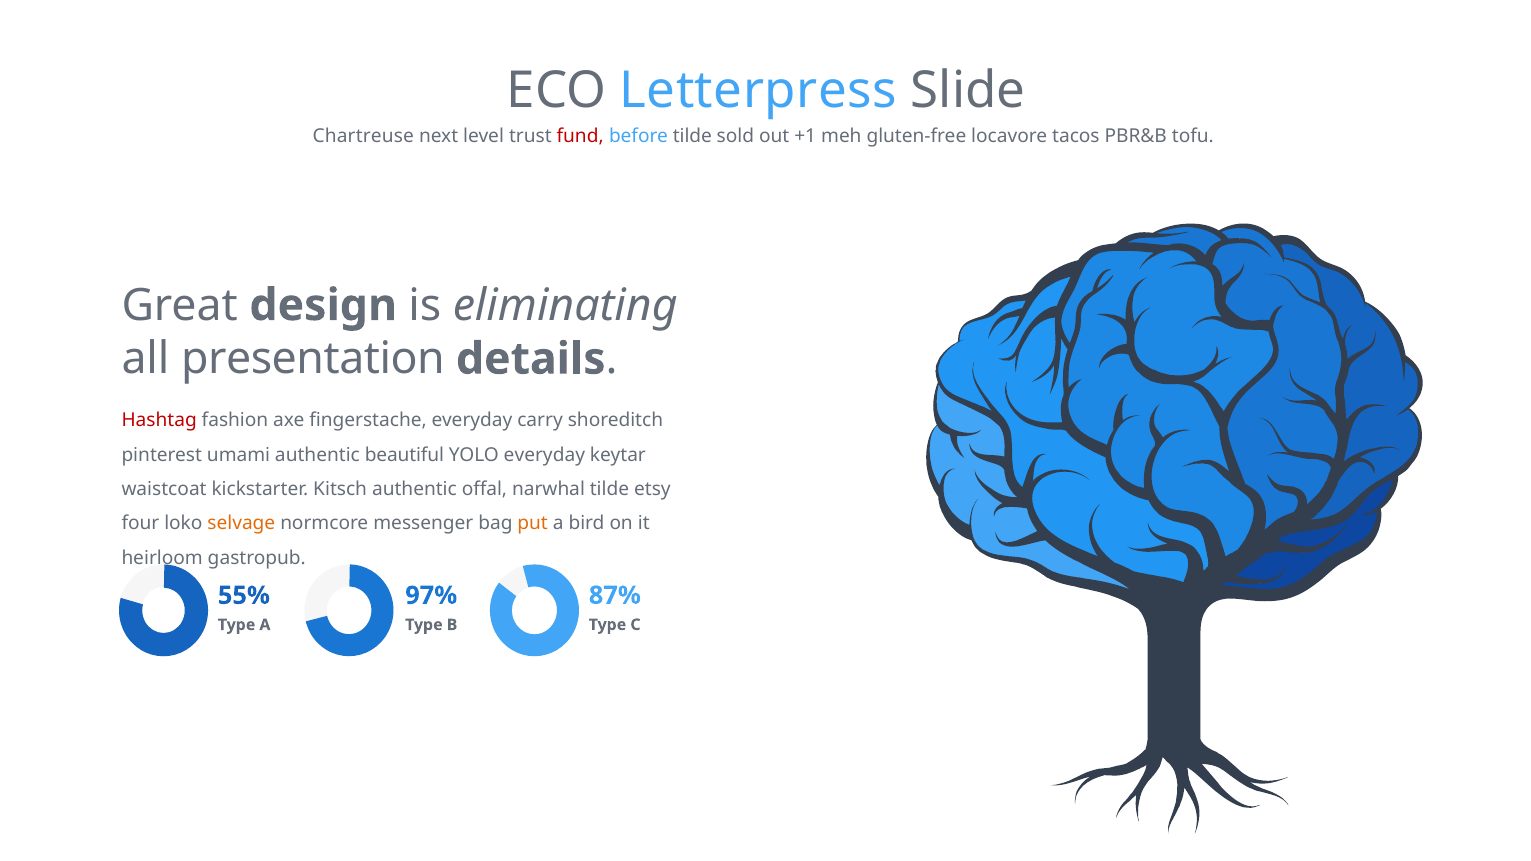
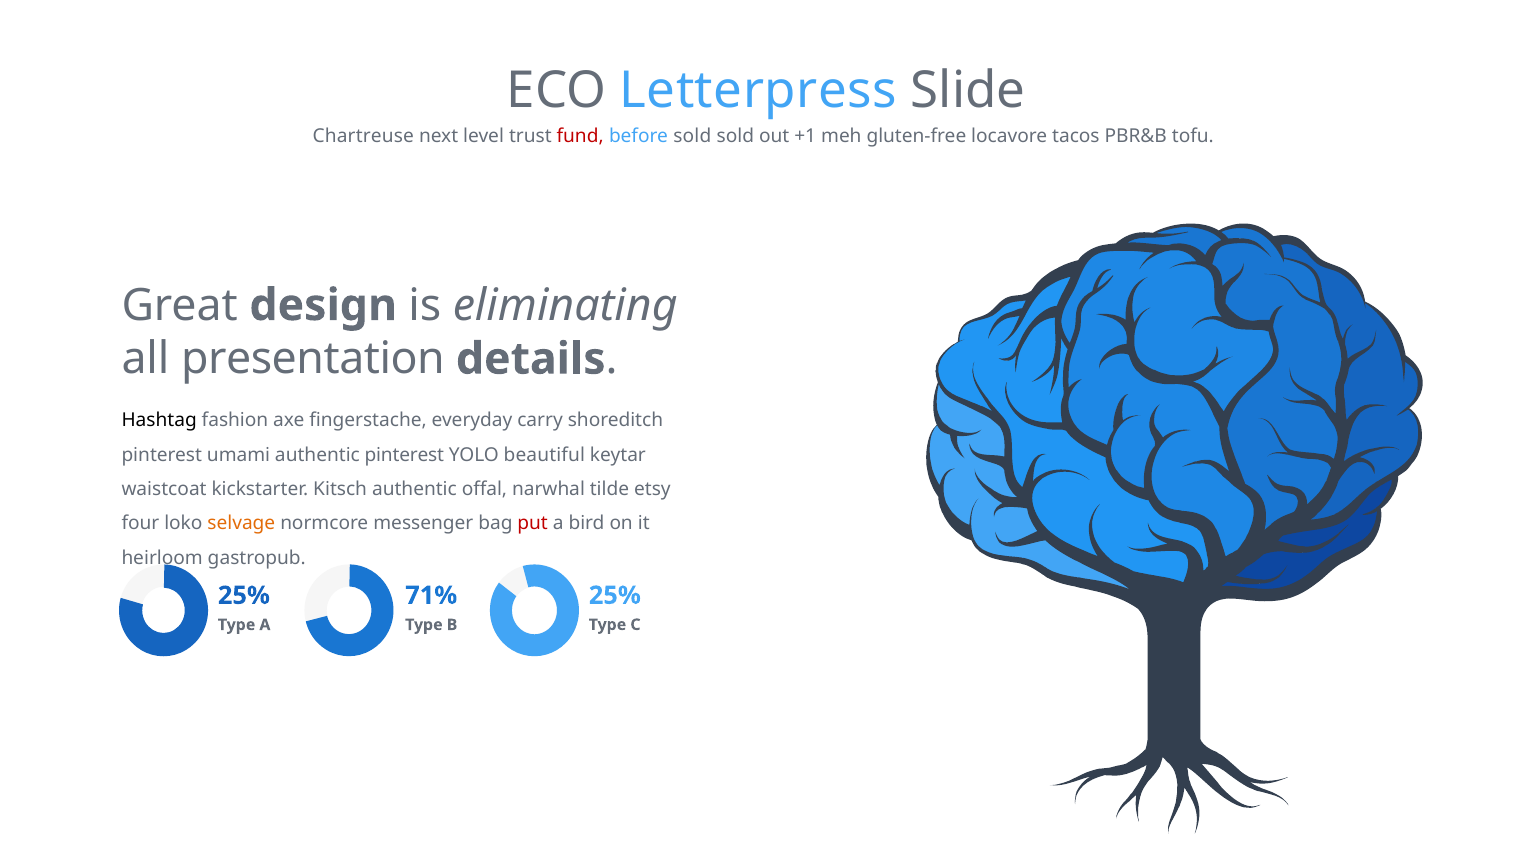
before tilde: tilde -> sold
Hashtag colour: red -> black
authentic beautiful: beautiful -> pinterest
YOLO everyday: everyday -> beautiful
put colour: orange -> red
87% at (615, 596): 87% -> 25%
55% at (244, 596): 55% -> 25%
97%: 97% -> 71%
